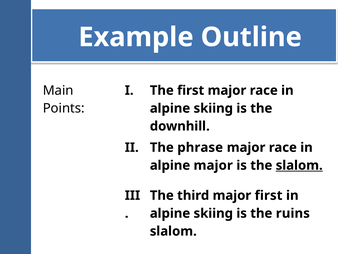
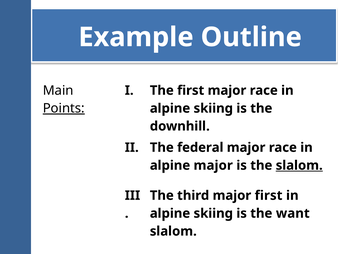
Points underline: none -> present
phrase: phrase -> federal
ruins: ruins -> want
